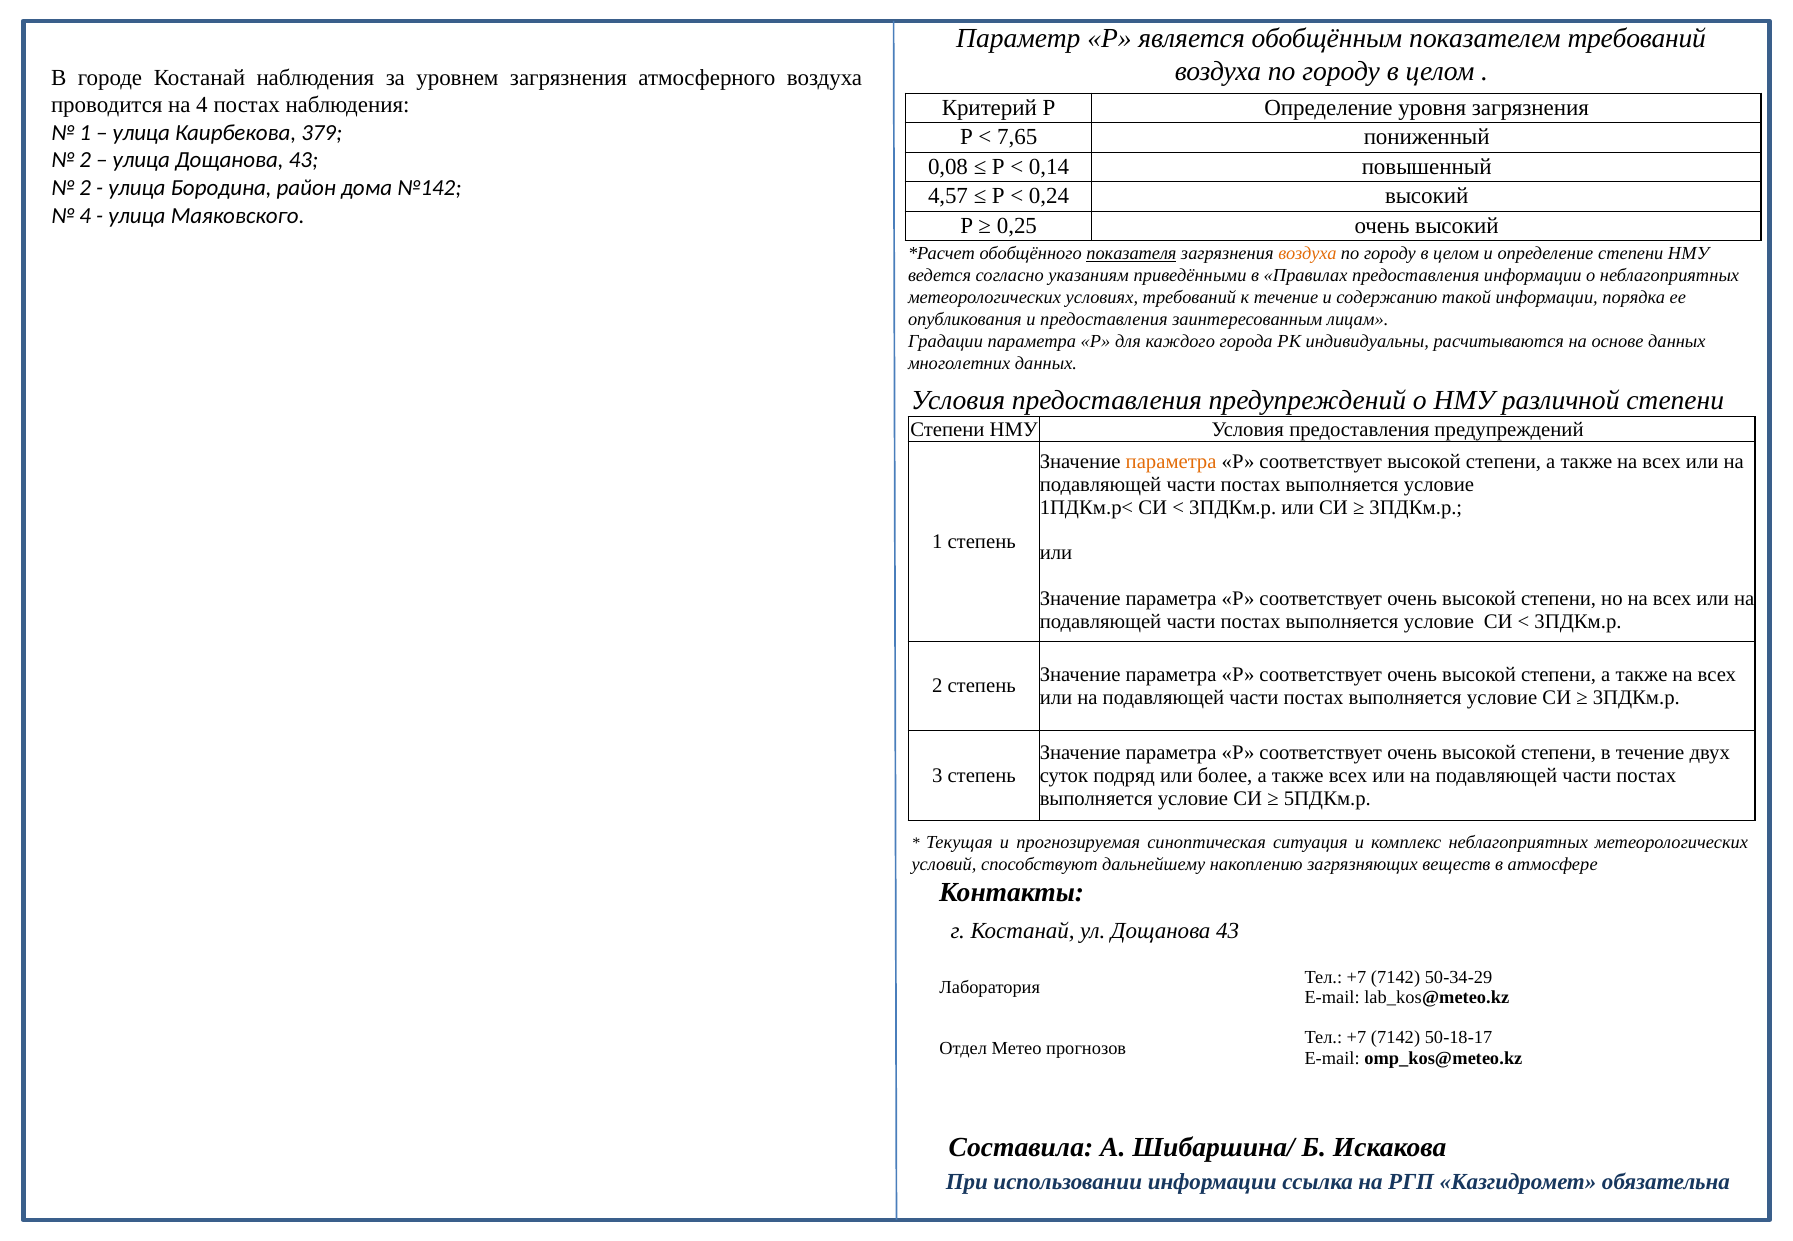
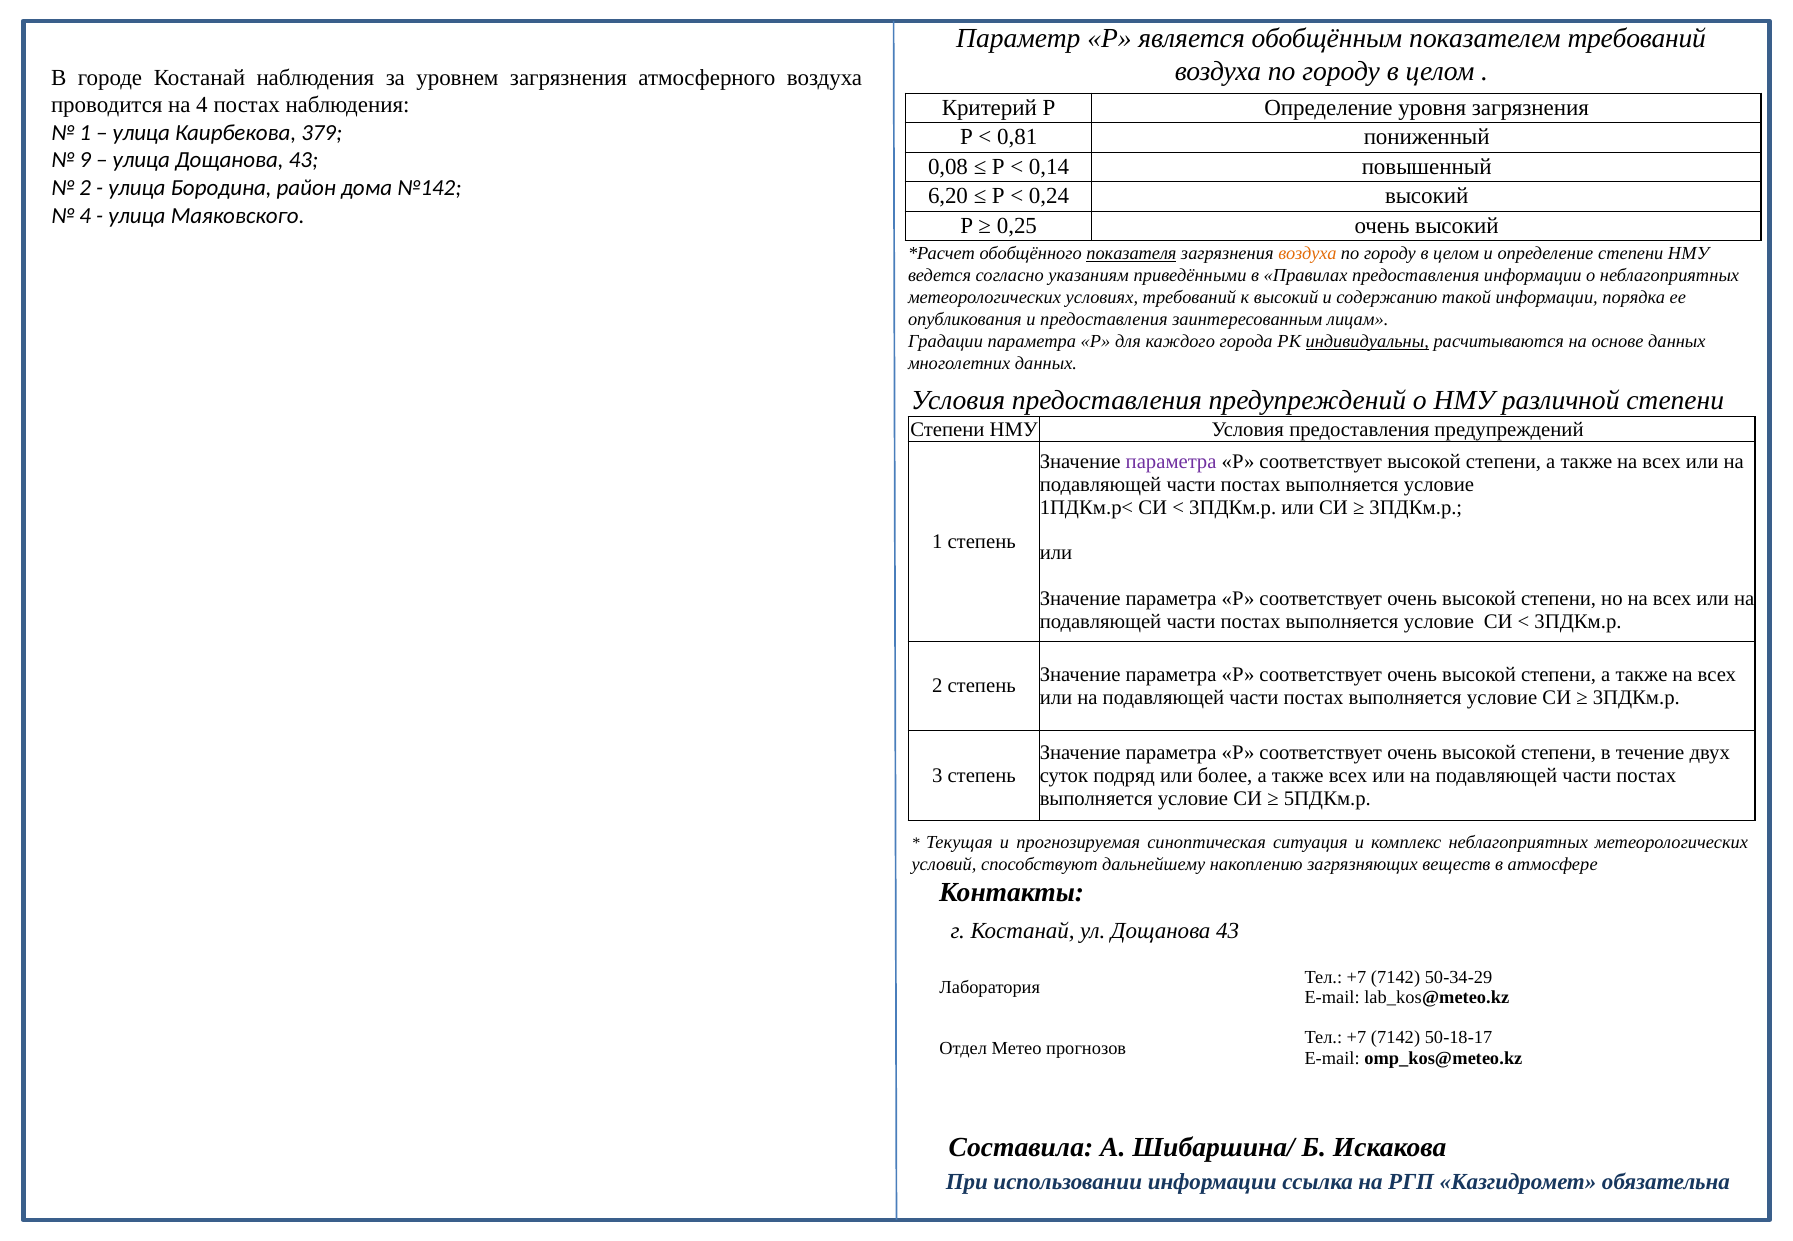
7,65: 7,65 -> 0,81
2 at (85, 160): 2 -> 9
4,57: 4,57 -> 6,20
к течение: течение -> высокий
индивидуальны underline: none -> present
параметра at (1171, 461) colour: orange -> purple
